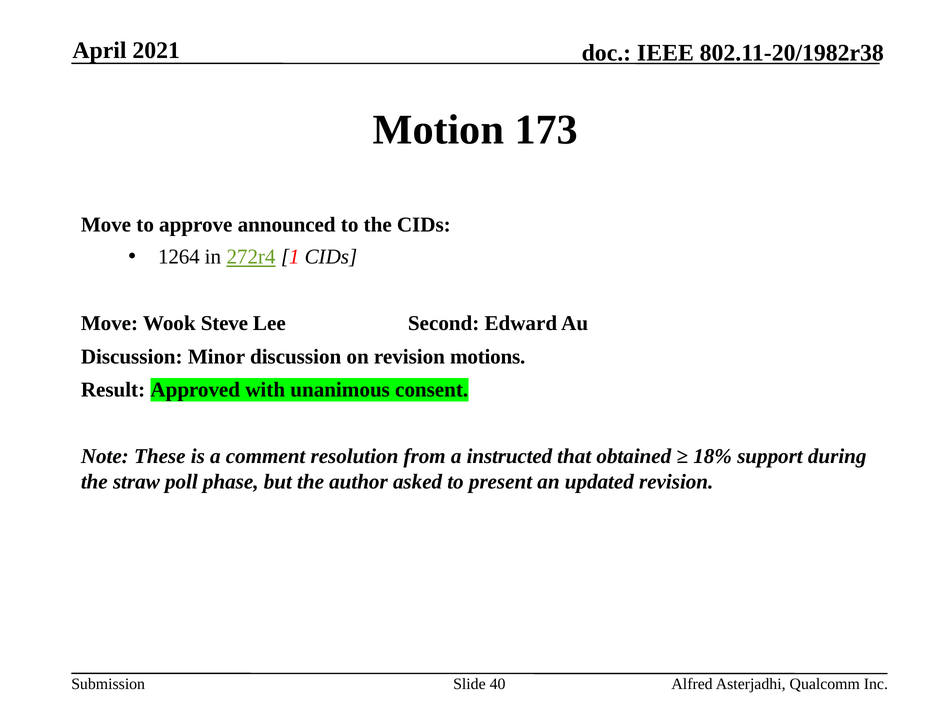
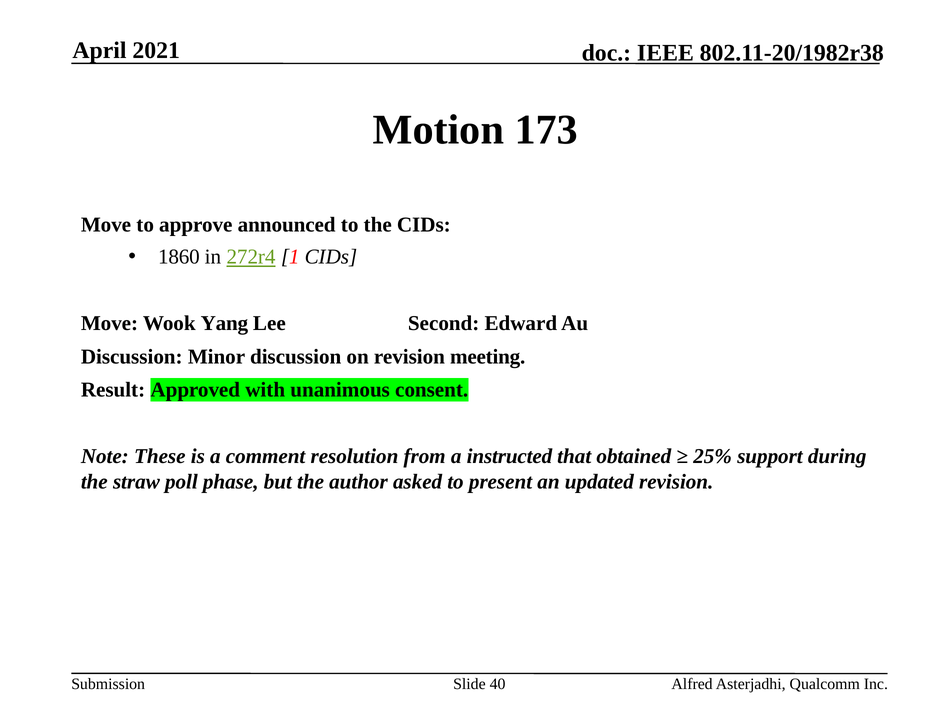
1264: 1264 -> 1860
Steve: Steve -> Yang
motions: motions -> meeting
18%: 18% -> 25%
